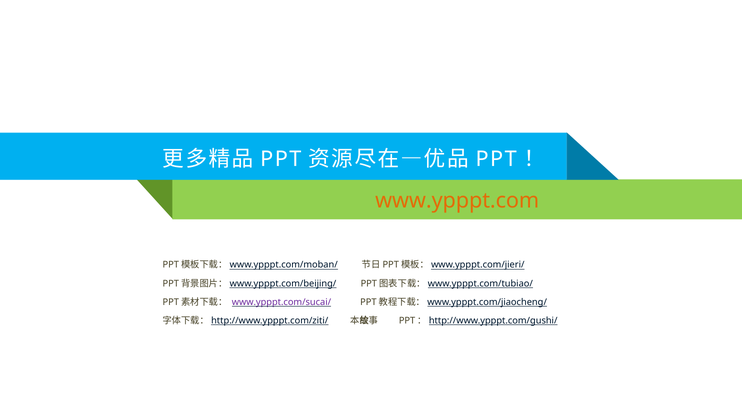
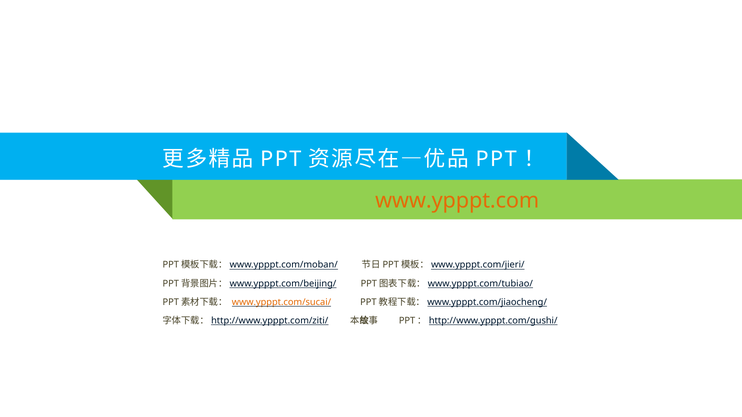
www.ypppt.com/sucai/ colour: purple -> orange
